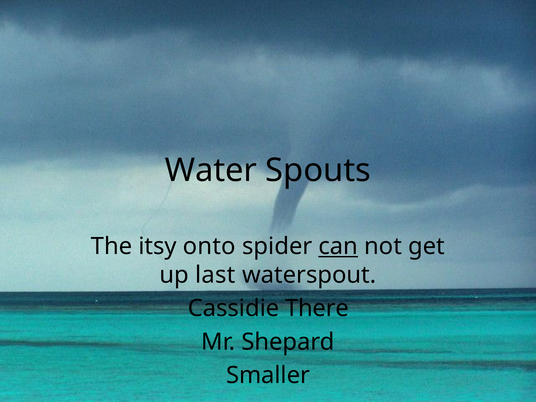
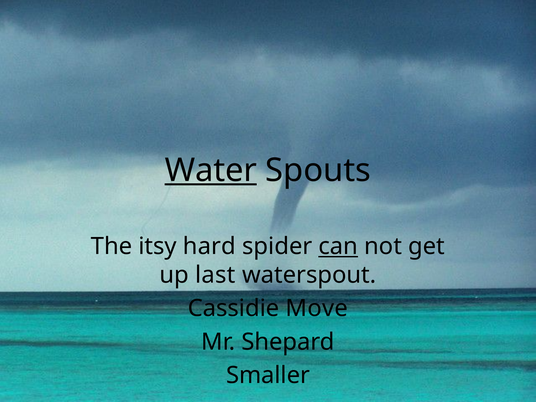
Water underline: none -> present
onto: onto -> hard
There: There -> Move
